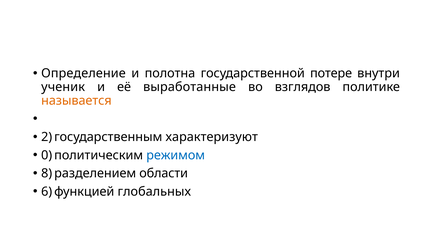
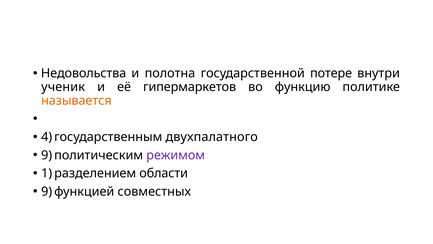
Определение: Определение -> Недовольства
выработанные: выработанные -> гипермаркетов
взглядов: взглядов -> функцию
2: 2 -> 4
характеризуют: характеризуют -> двухпалатного
0 at (47, 155): 0 -> 9
режимом colour: blue -> purple
8: 8 -> 1
6 at (47, 191): 6 -> 9
глобальных: глобальных -> совместных
